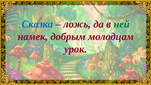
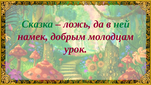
Сказка colour: blue -> green
